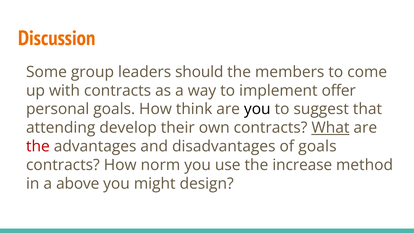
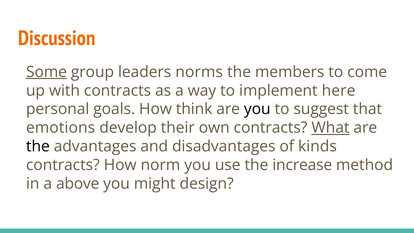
Some underline: none -> present
should: should -> norms
offer: offer -> here
attending: attending -> emotions
the at (38, 146) colour: red -> black
of goals: goals -> kinds
